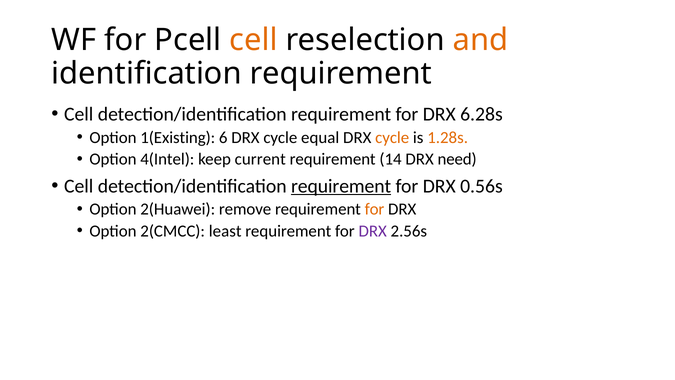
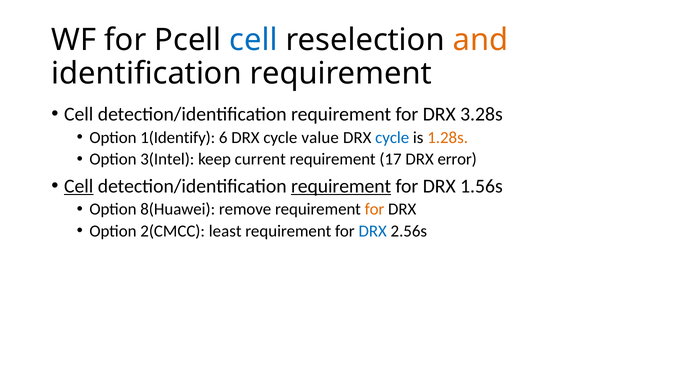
cell at (254, 40) colour: orange -> blue
6.28s: 6.28s -> 3.28s
1(Existing: 1(Existing -> 1(Identify
equal: equal -> value
cycle at (392, 137) colour: orange -> blue
4(Intel: 4(Intel -> 3(Intel
14: 14 -> 17
need: need -> error
Cell at (79, 186) underline: none -> present
0.56s: 0.56s -> 1.56s
2(Huawei: 2(Huawei -> 8(Huawei
DRX at (373, 231) colour: purple -> blue
